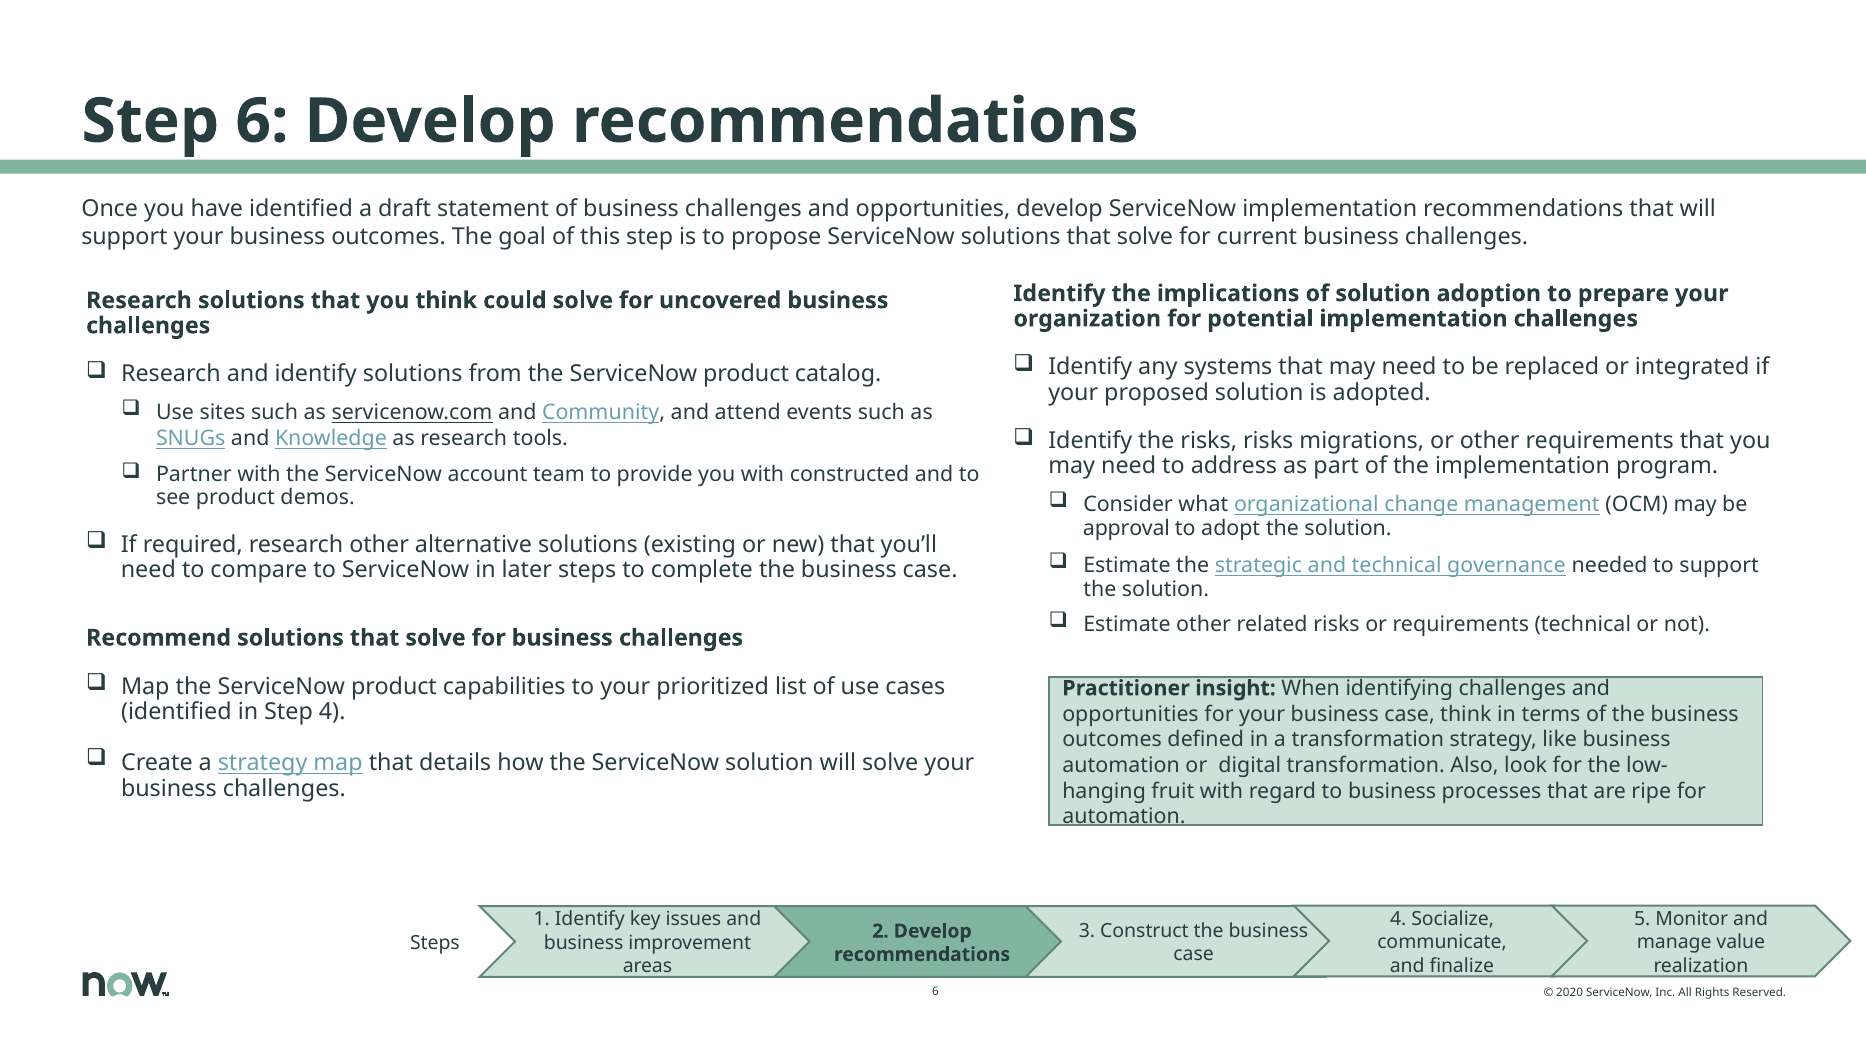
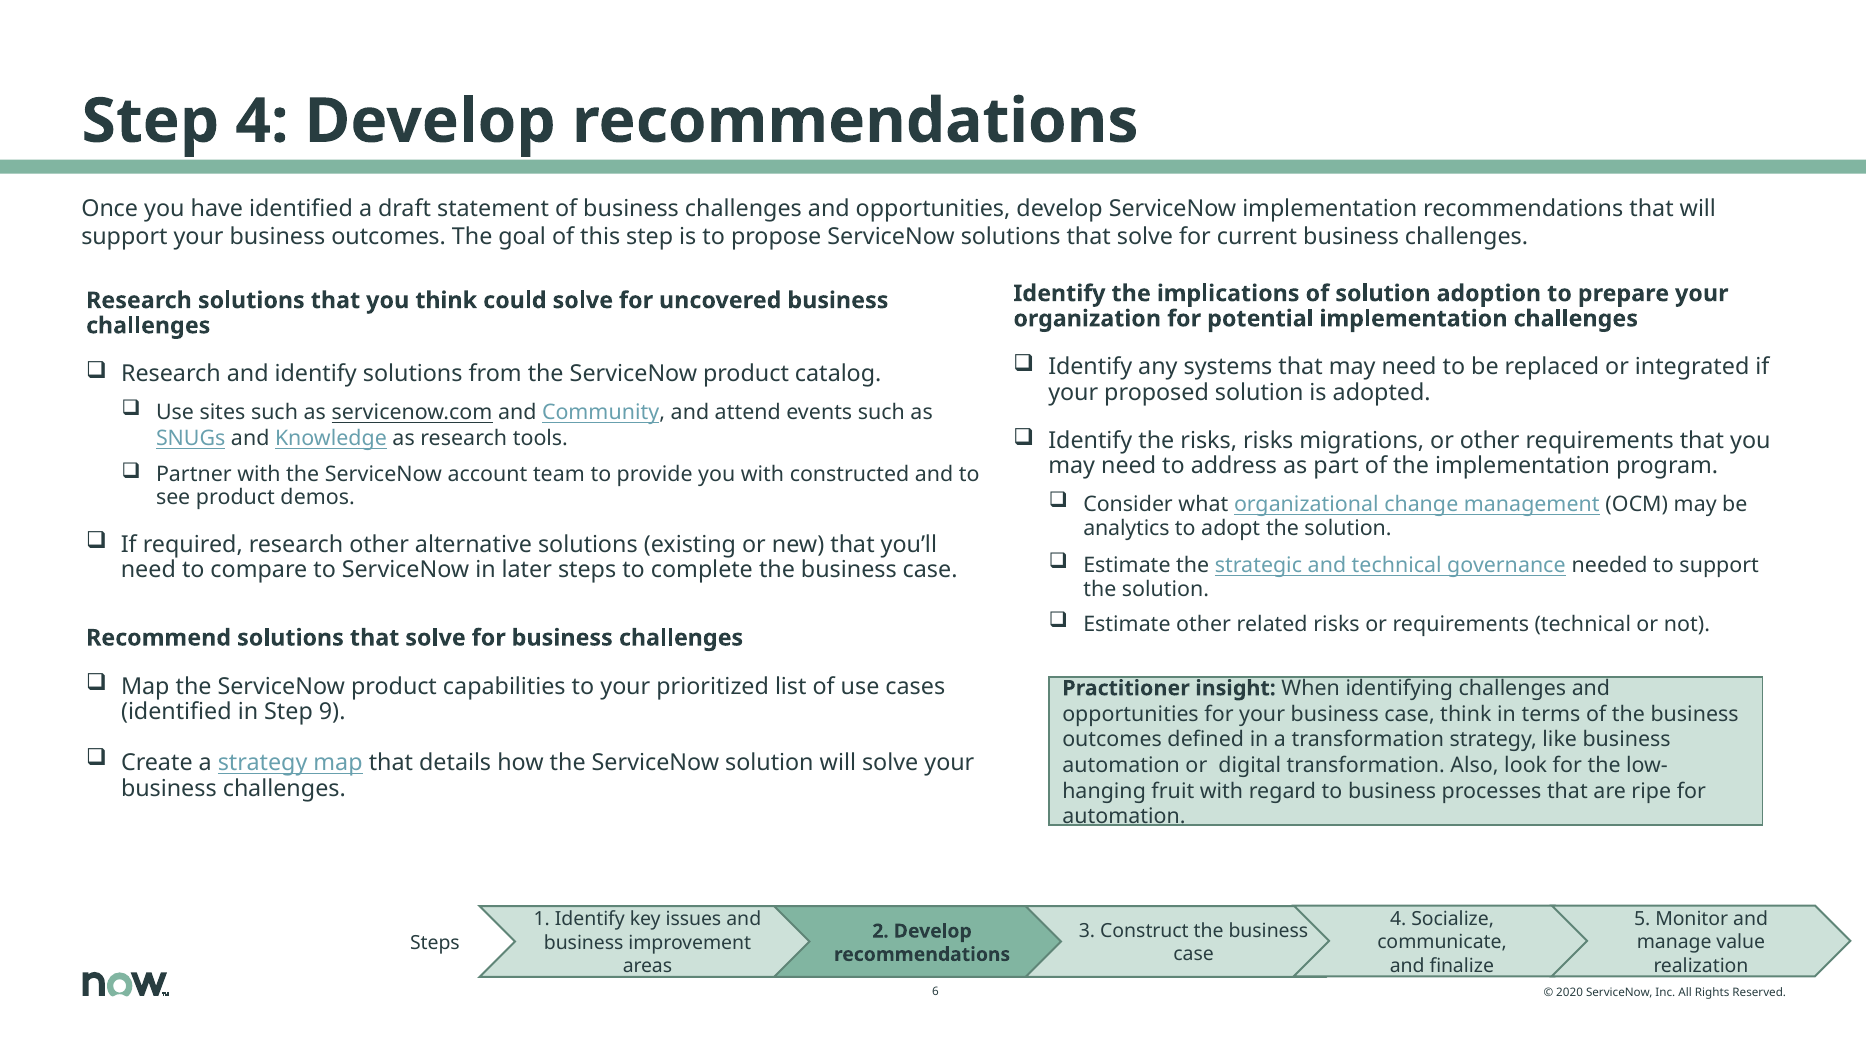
Step 6: 6 -> 4
approval: approval -> analytics
Step 4: 4 -> 9
